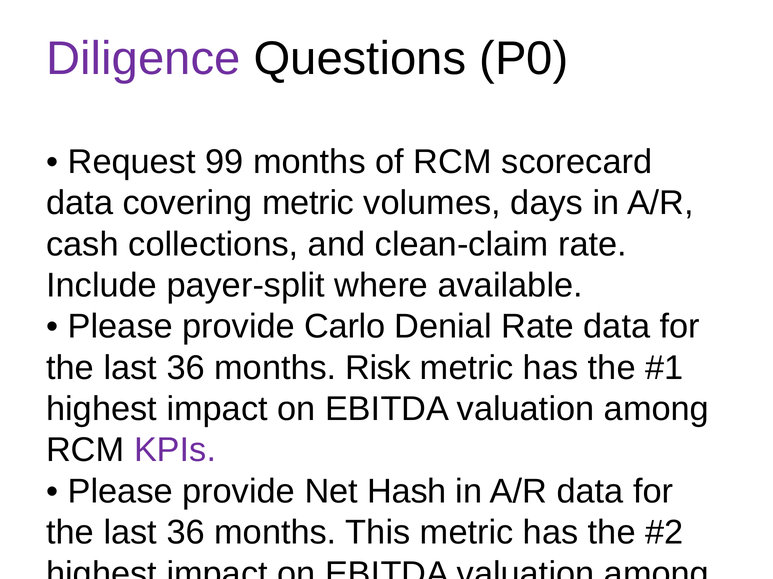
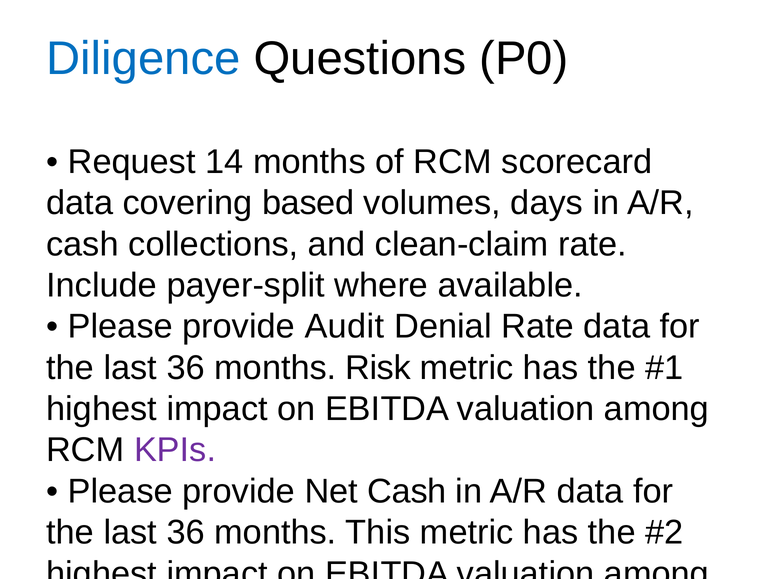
Diligence colour: purple -> blue
99: 99 -> 14
covering metric: metric -> based
Carlo: Carlo -> Audit
Net Hash: Hash -> Cash
